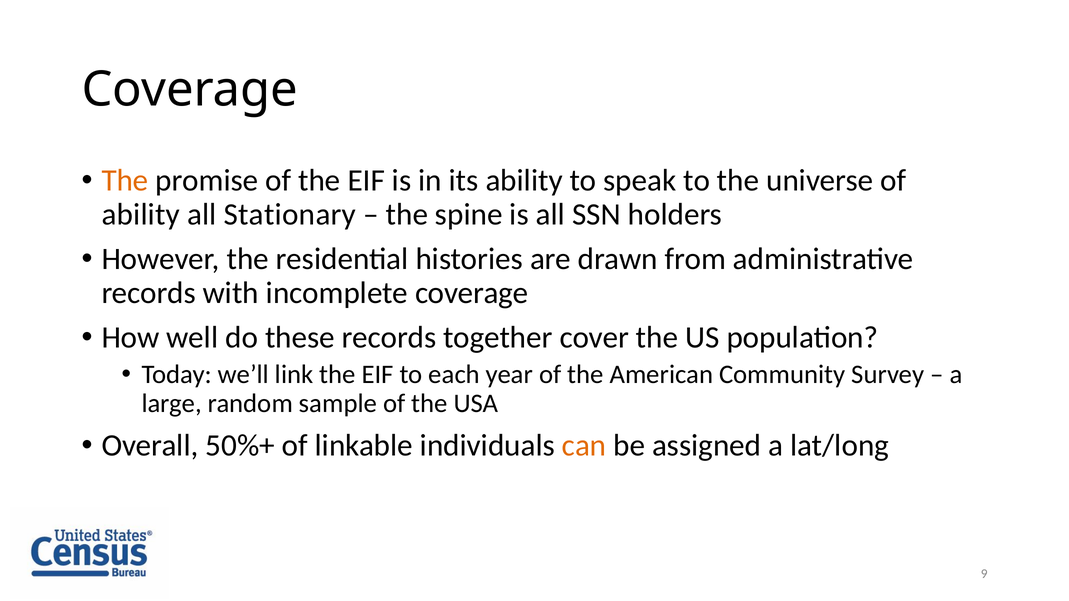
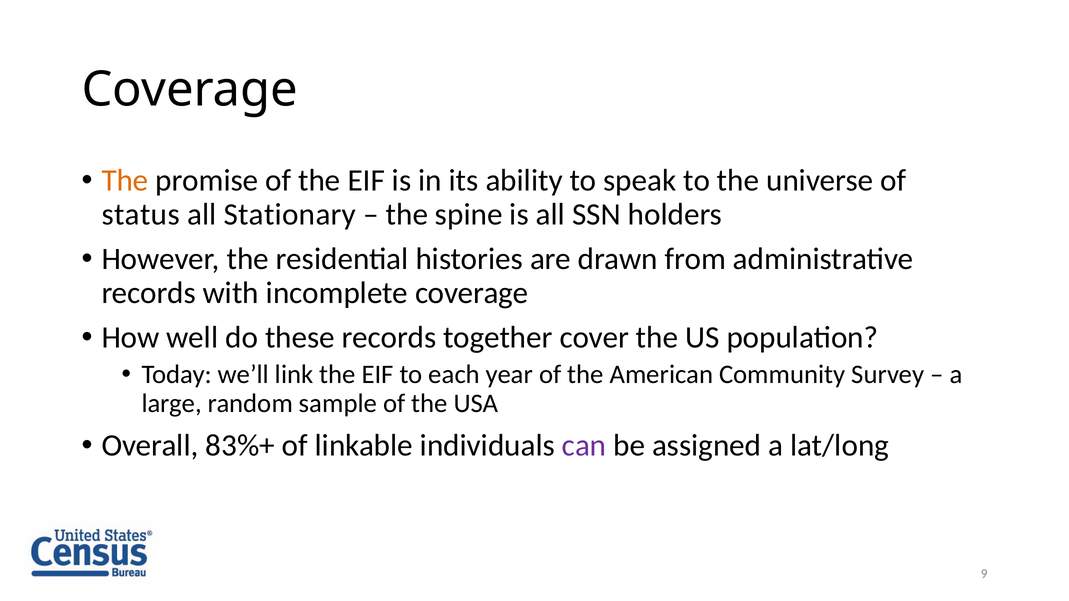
ability at (141, 214): ability -> status
50%+: 50%+ -> 83%+
can colour: orange -> purple
